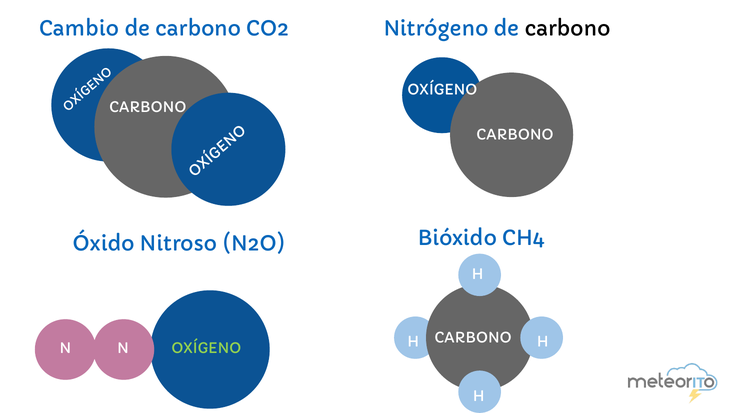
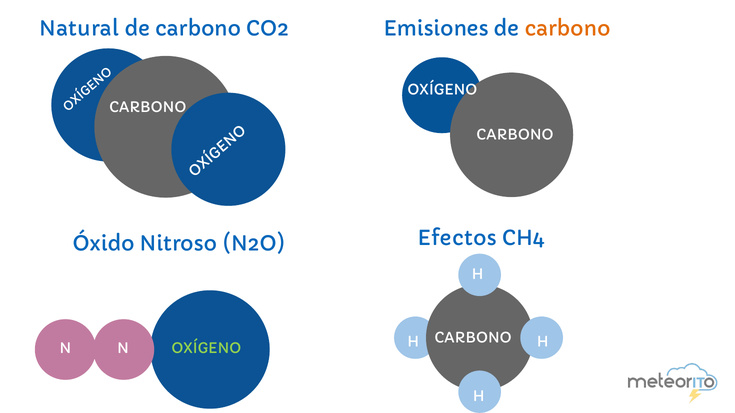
Cambio: Cambio -> Natural
Nitrógeno: Nitrógeno -> Emisiones
carbono at (568, 29) colour: black -> orange
Bióxido: Bióxido -> Efectos
